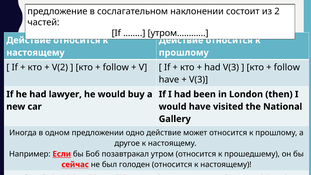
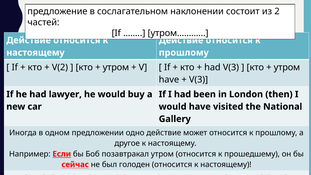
follow at (116, 67): follow -> утром
follow at (287, 67): follow -> утром
